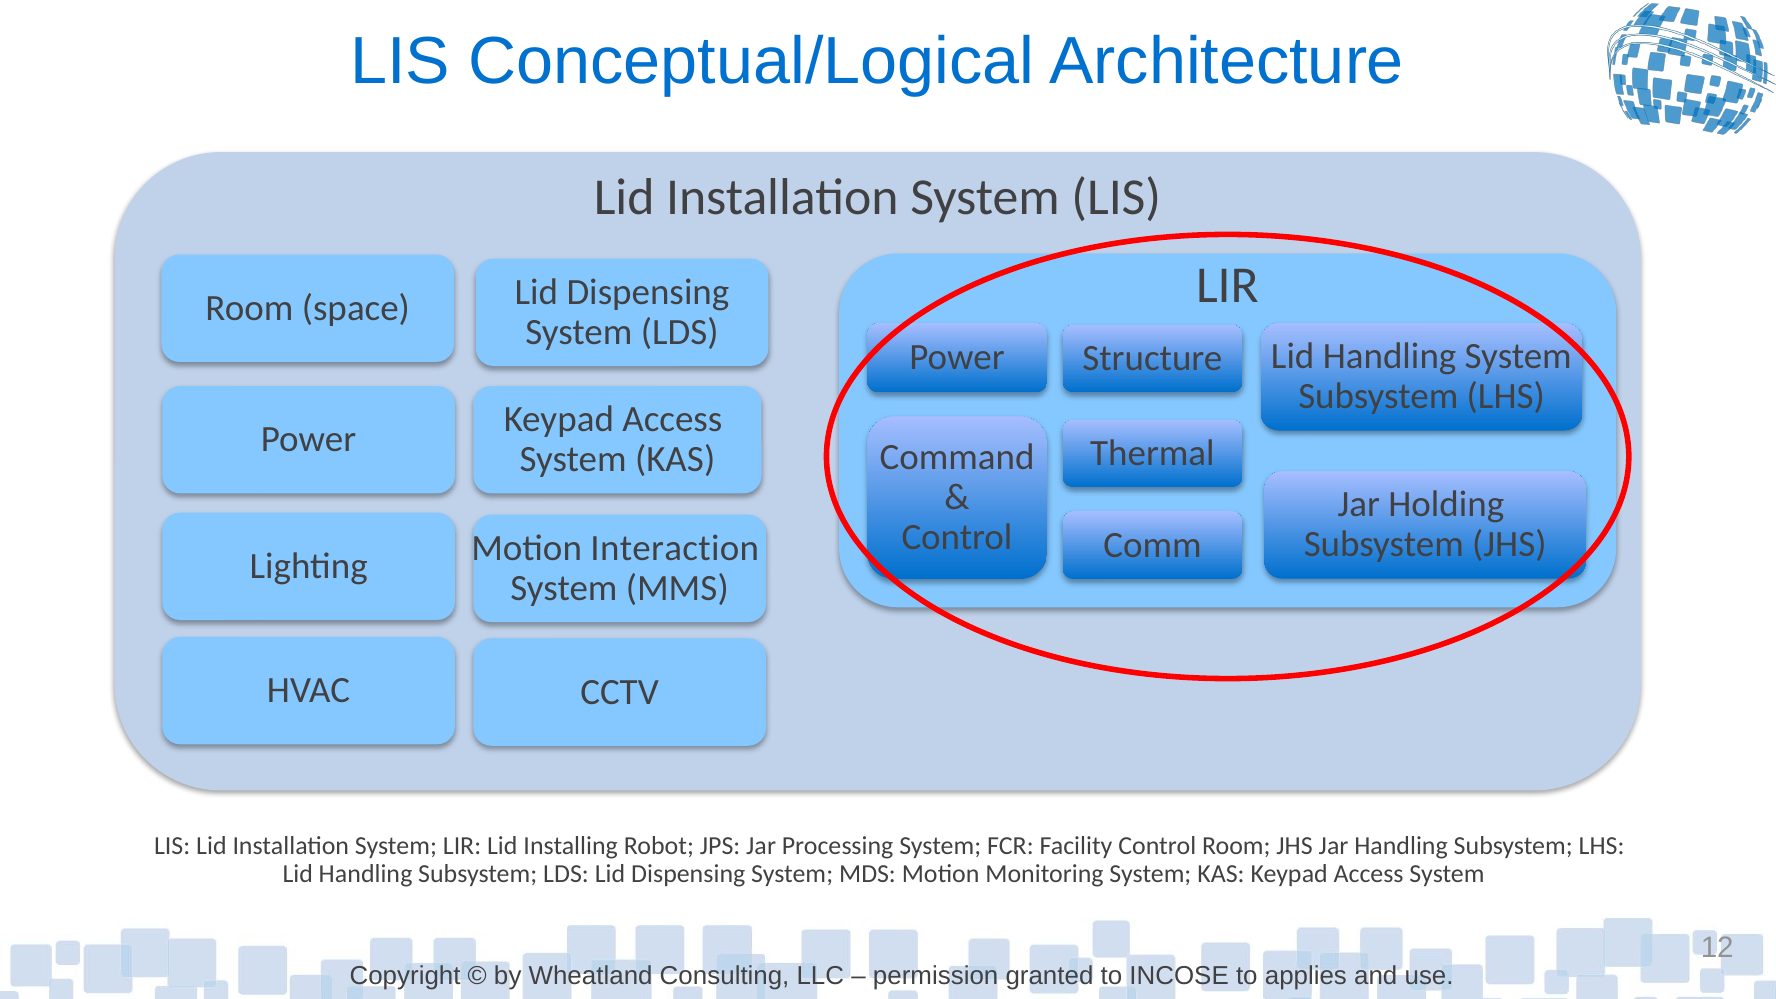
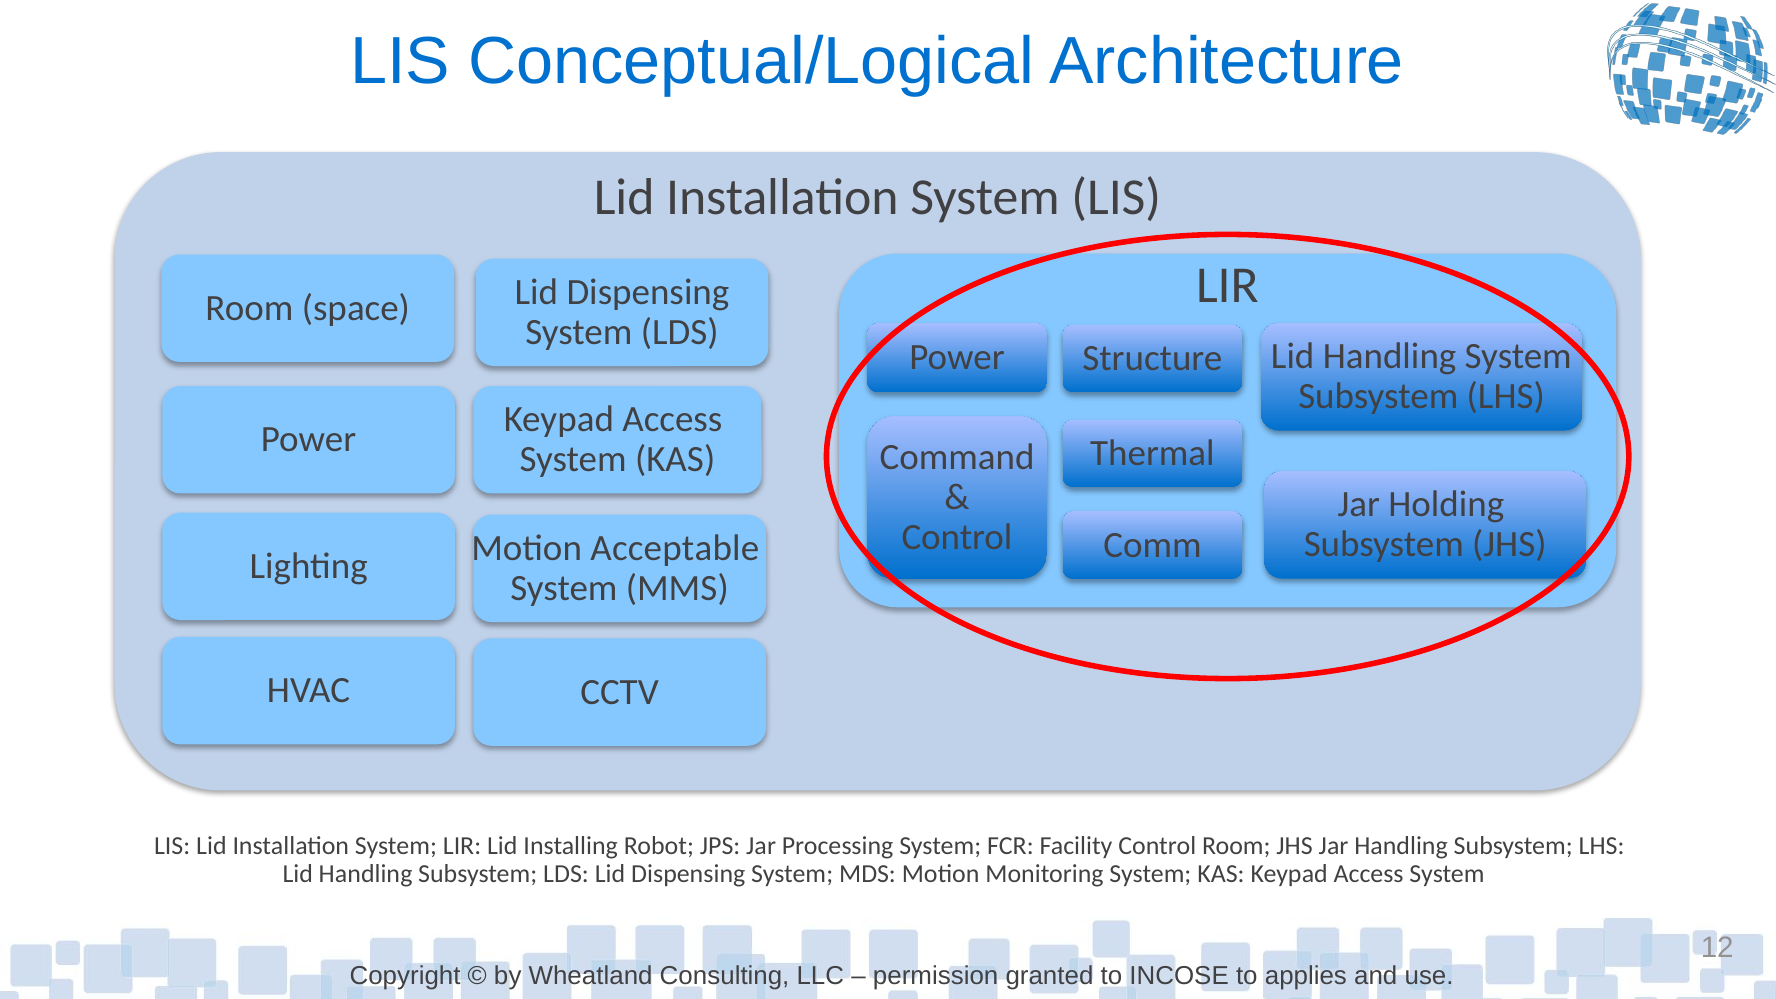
Interaction: Interaction -> Acceptable
